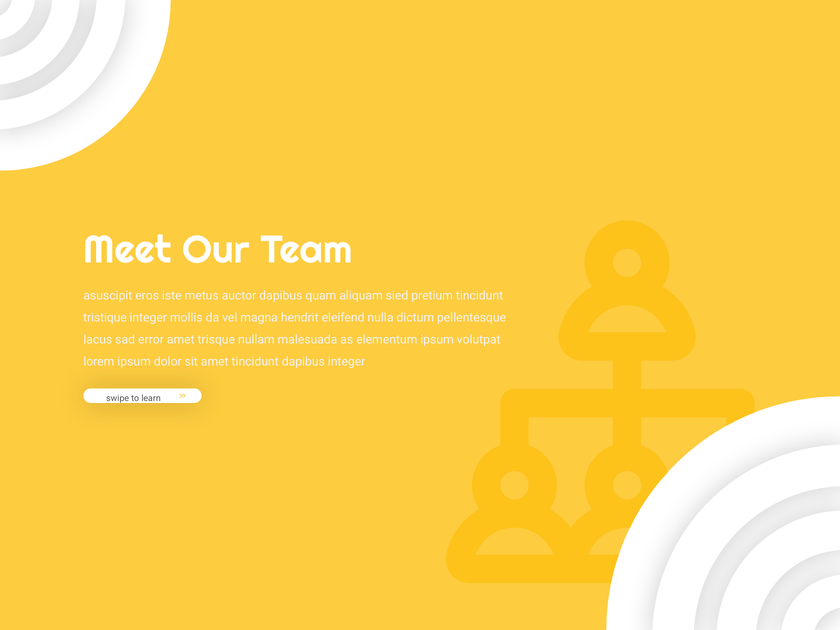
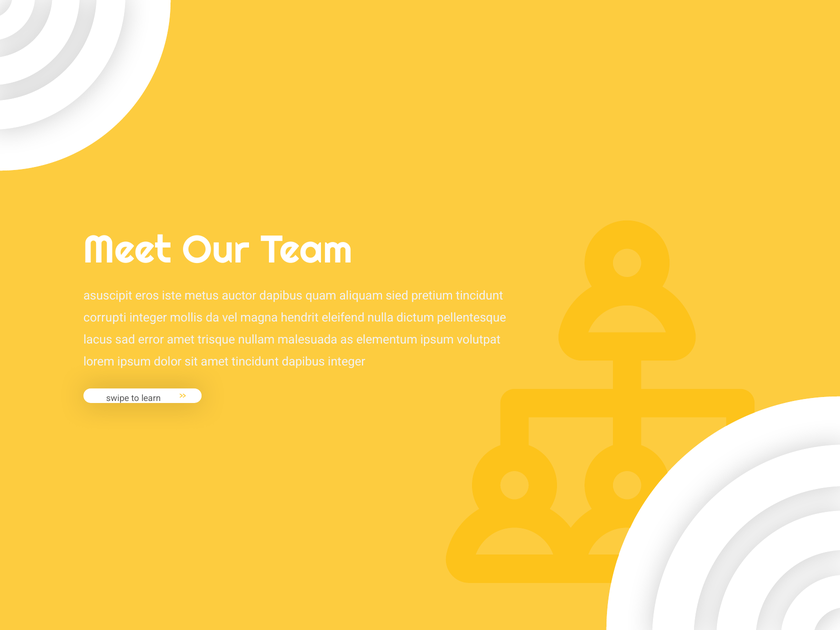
tristique: tristique -> corrupti
